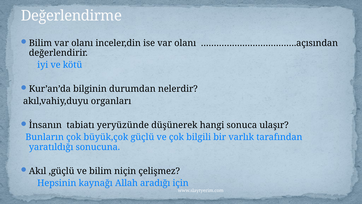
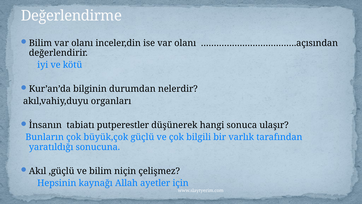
yeryüzünde: yeryüzünde -> putperestler
aradığı: aradığı -> ayetler
